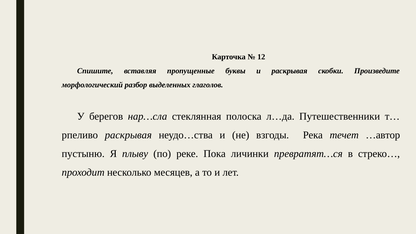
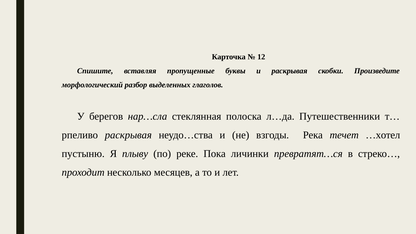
…автор: …автор -> …хотел
